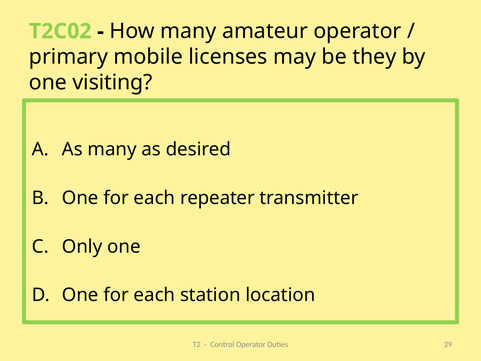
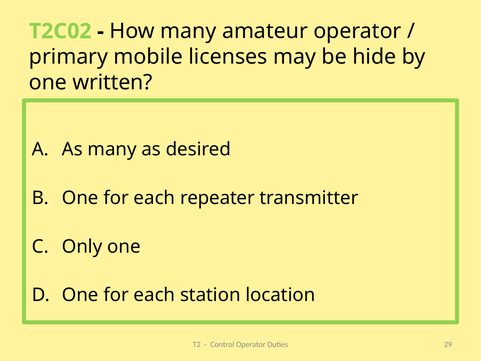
they: they -> hide
visiting: visiting -> written
